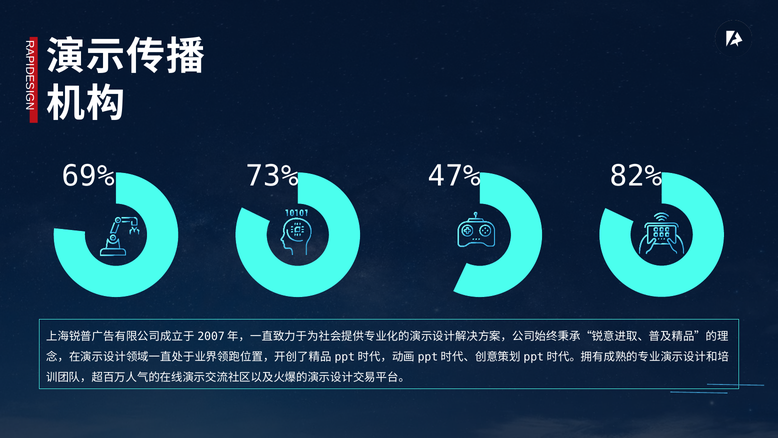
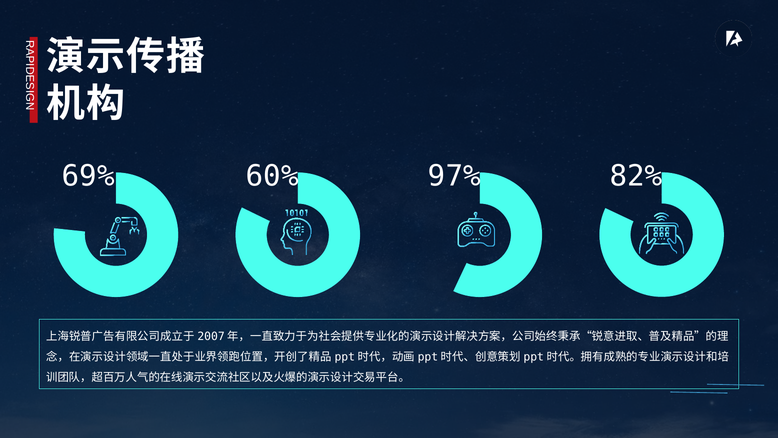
73%: 73% -> 60%
47%: 47% -> 97%
